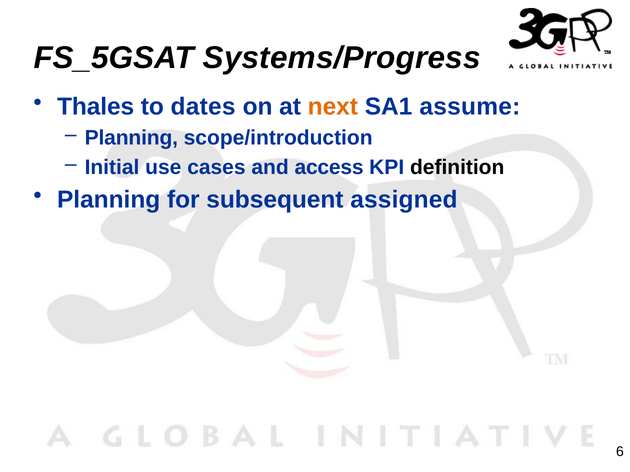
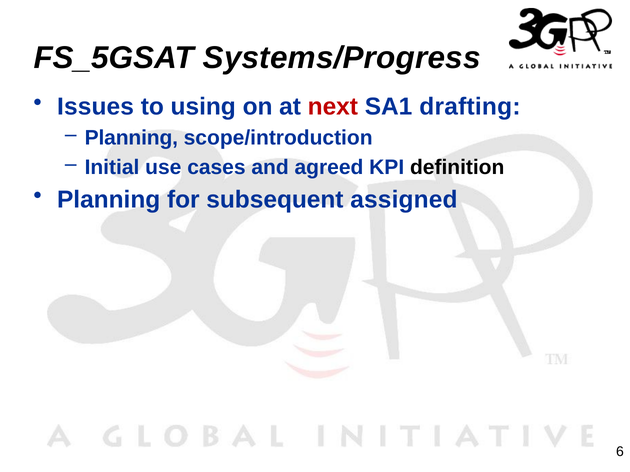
Thales: Thales -> Issues
dates: dates -> using
next colour: orange -> red
assume: assume -> drafting
access: access -> agreed
